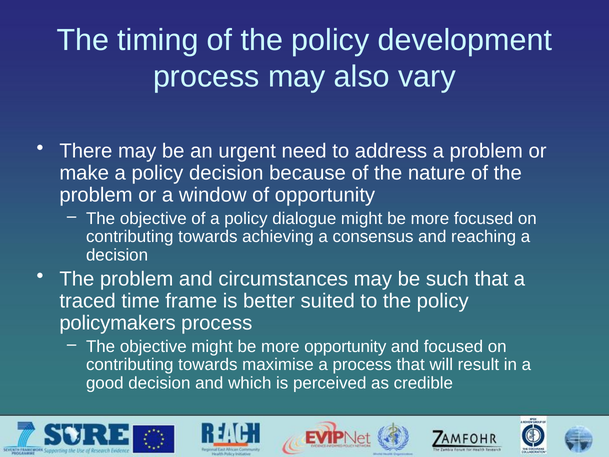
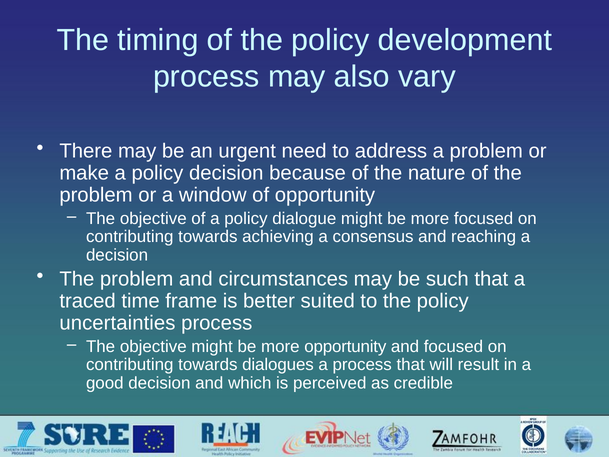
policymakers: policymakers -> uncertainties
maximise: maximise -> dialogues
